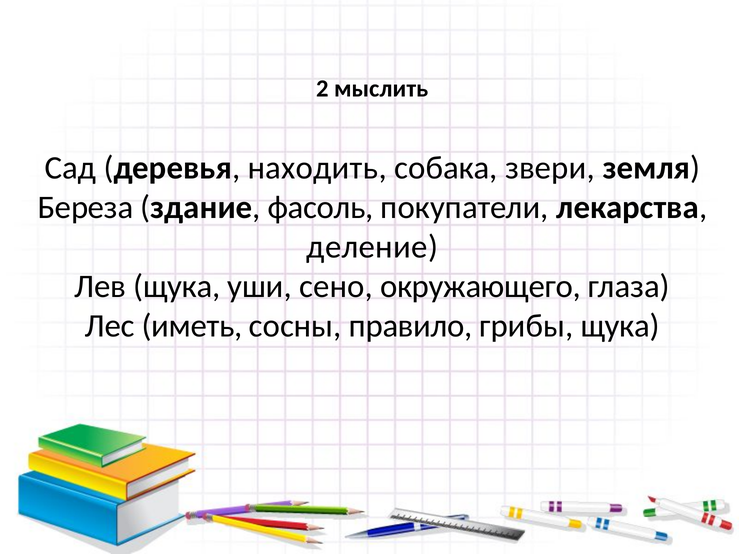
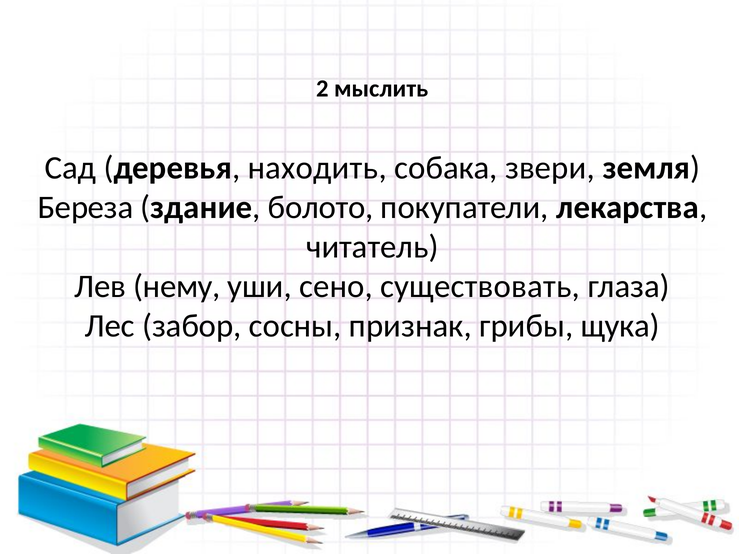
фасоль: фасоль -> болото
деление: деление -> читатель
Лев щука: щука -> нему
окружающего: окружающего -> существовать
иметь: иметь -> забор
правило: правило -> признак
